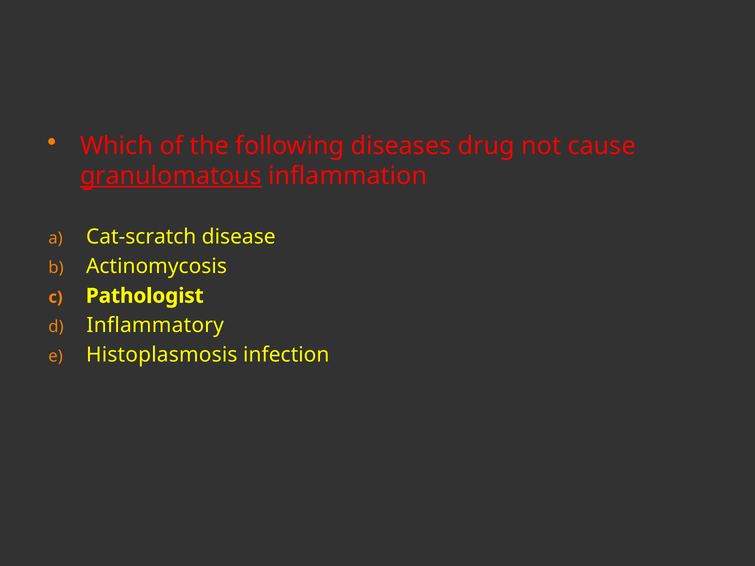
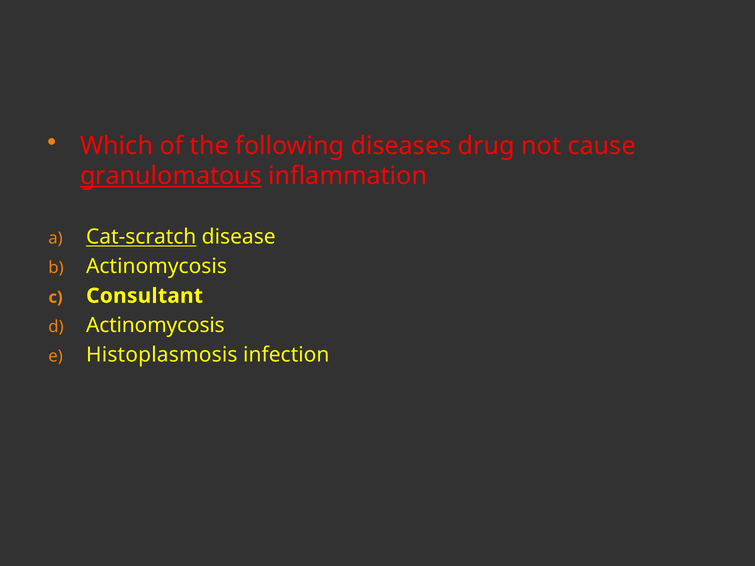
Cat-scratch underline: none -> present
Pathologist: Pathologist -> Consultant
Inflammatory at (155, 325): Inflammatory -> Actinomycosis
